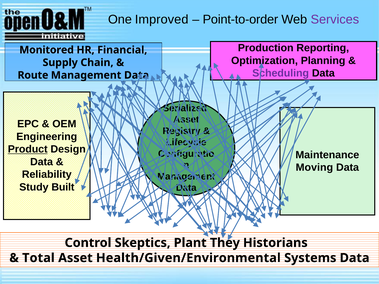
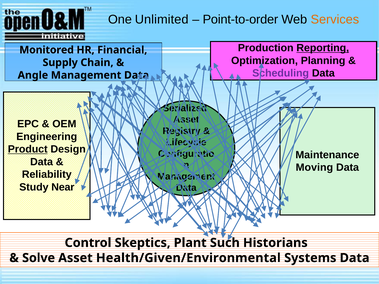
Improved: Improved -> Unlimited
Services colour: purple -> orange
Reporting underline: none -> present
Route: Route -> Angle
Built: Built -> Near
They: They -> Such
Total: Total -> Solve
